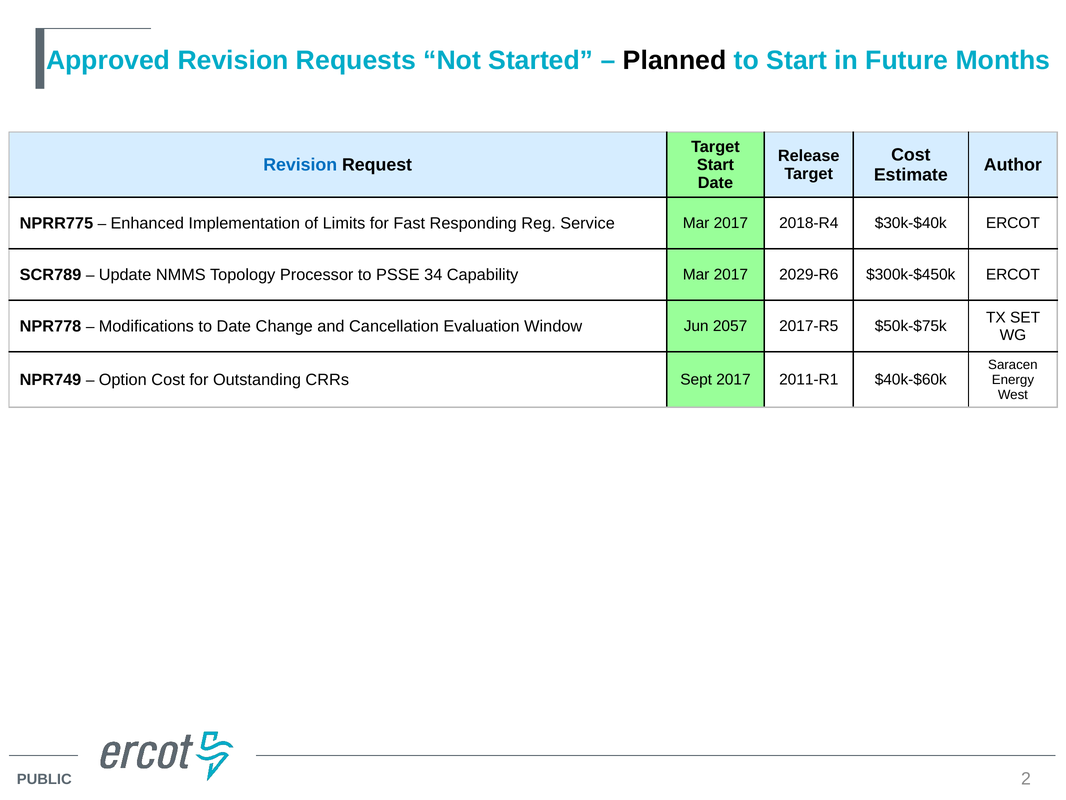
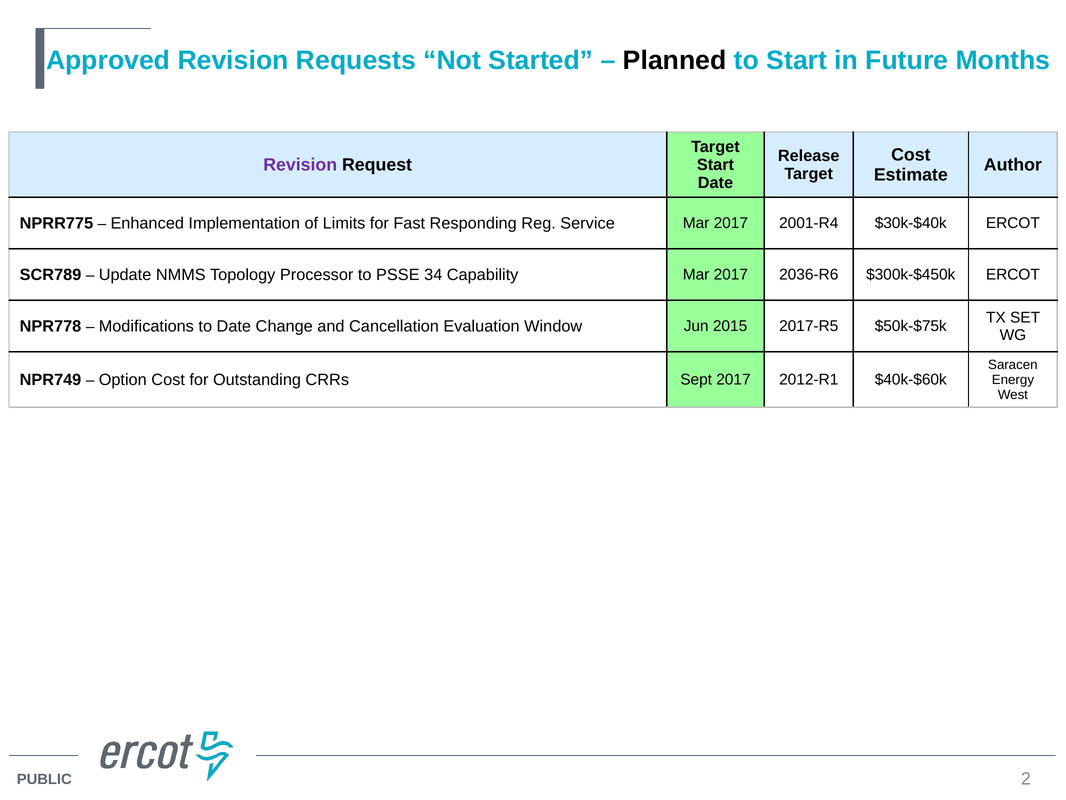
Revision at (300, 165) colour: blue -> purple
2018-R4: 2018-R4 -> 2001-R4
2029-R6: 2029-R6 -> 2036-R6
2057: 2057 -> 2015
2011-R1: 2011-R1 -> 2012-R1
